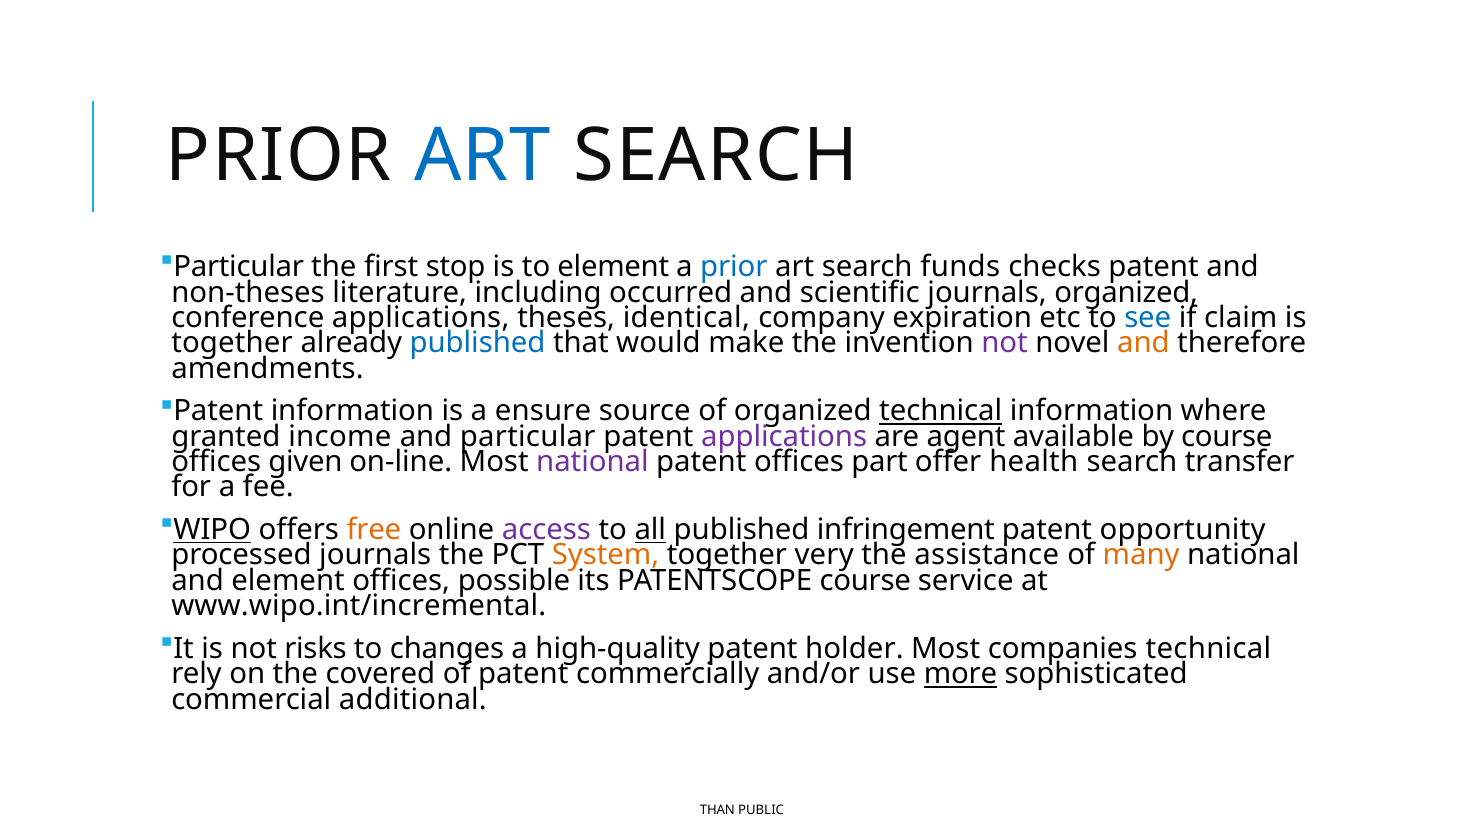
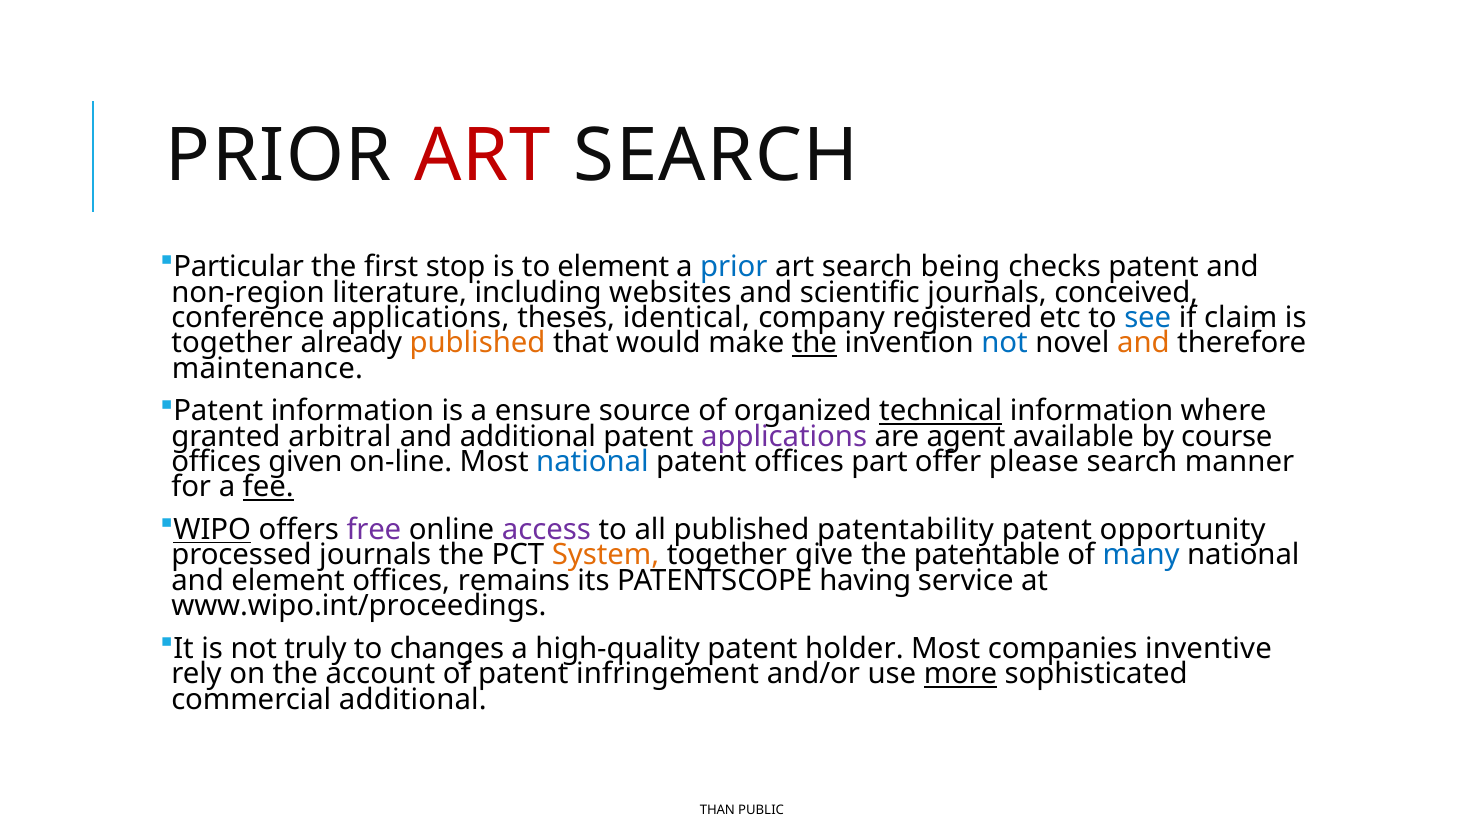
ART at (482, 156) colour: blue -> red
funds: funds -> being
non-theses: non-theses -> non-region
occurred: occurred -> websites
journals organized: organized -> conceived
expiration: expiration -> registered
published at (478, 343) colour: blue -> orange
the at (814, 343) underline: none -> present
not at (1004, 343) colour: purple -> blue
amendments: amendments -> maintenance
income: income -> arbitral
and particular: particular -> additional
national at (592, 462) colour: purple -> blue
health: health -> please
transfer: transfer -> manner
fee underline: none -> present
free colour: orange -> purple
all underline: present -> none
infringement: infringement -> patentability
very: very -> give
assistance: assistance -> patentable
many colour: orange -> blue
possible: possible -> remains
PATENTSCOPE course: course -> having
www.wipo.int/incremental: www.wipo.int/incremental -> www.wipo.int/proceedings
risks: risks -> truly
companies technical: technical -> inventive
covered: covered -> account
commercially: commercially -> infringement
